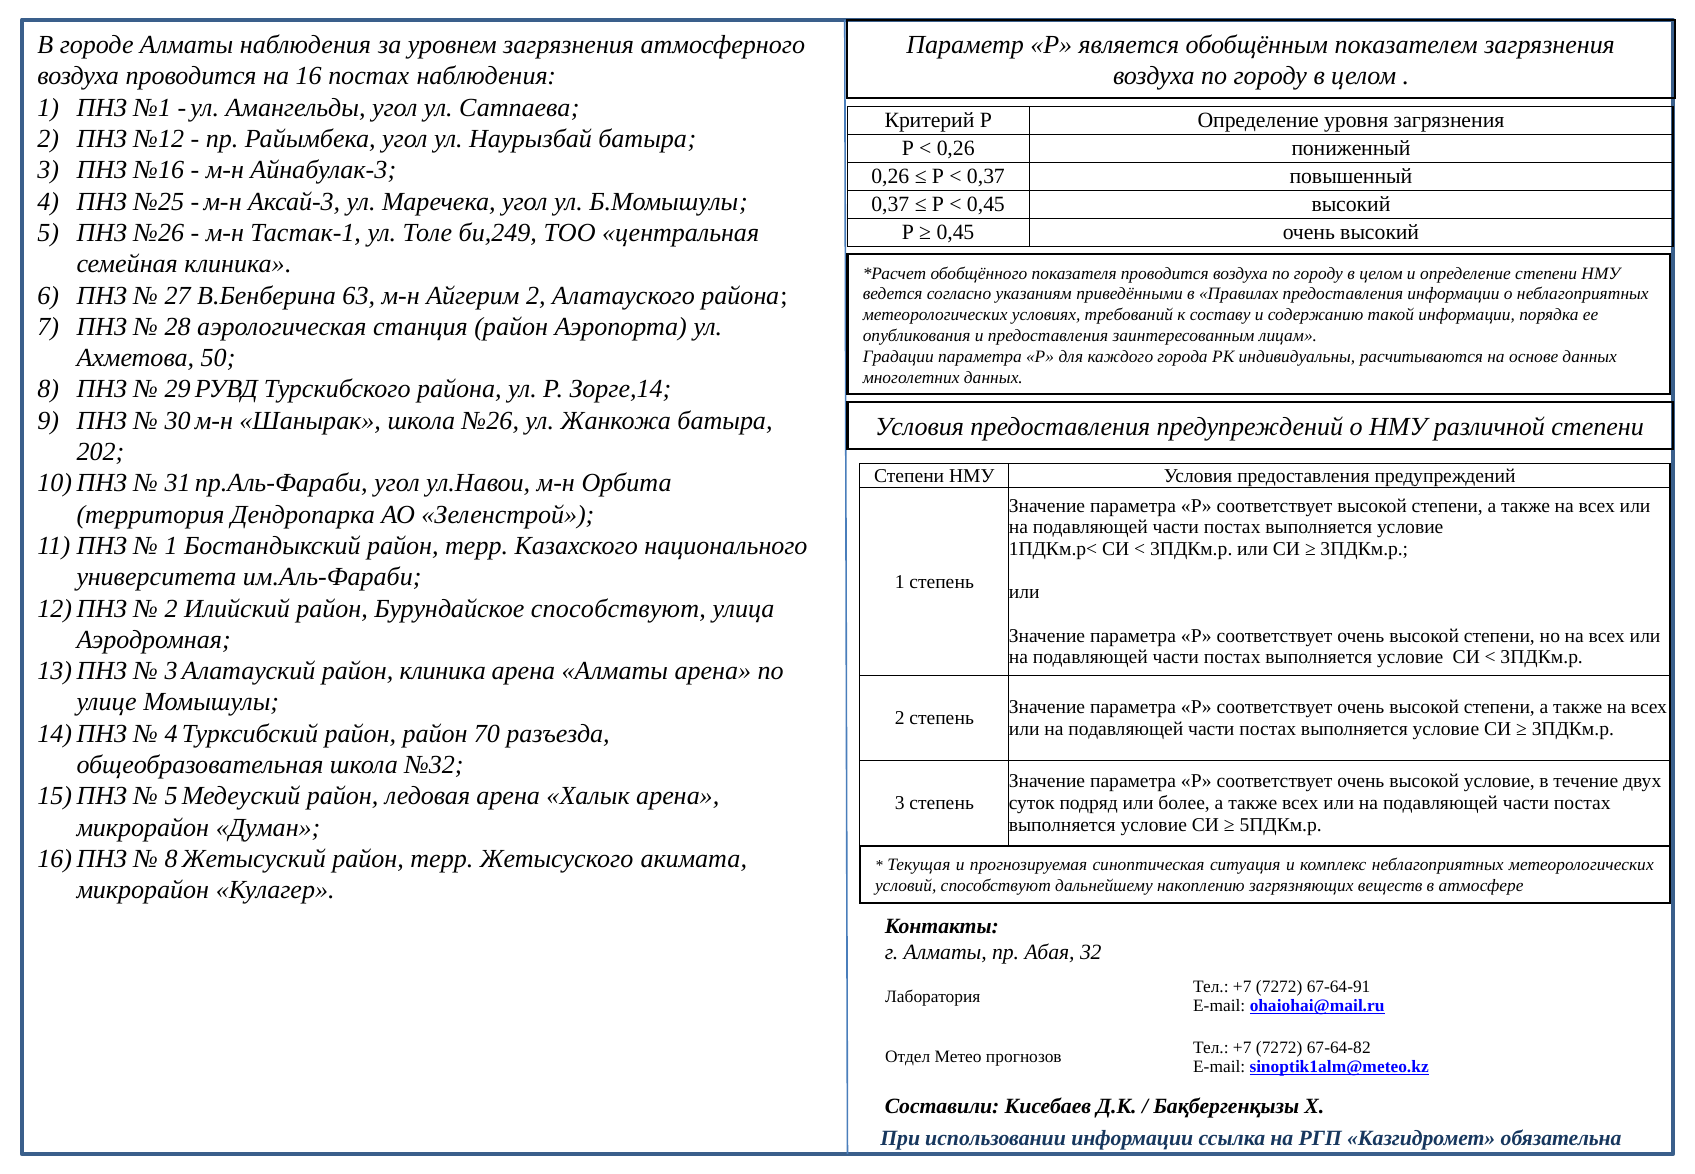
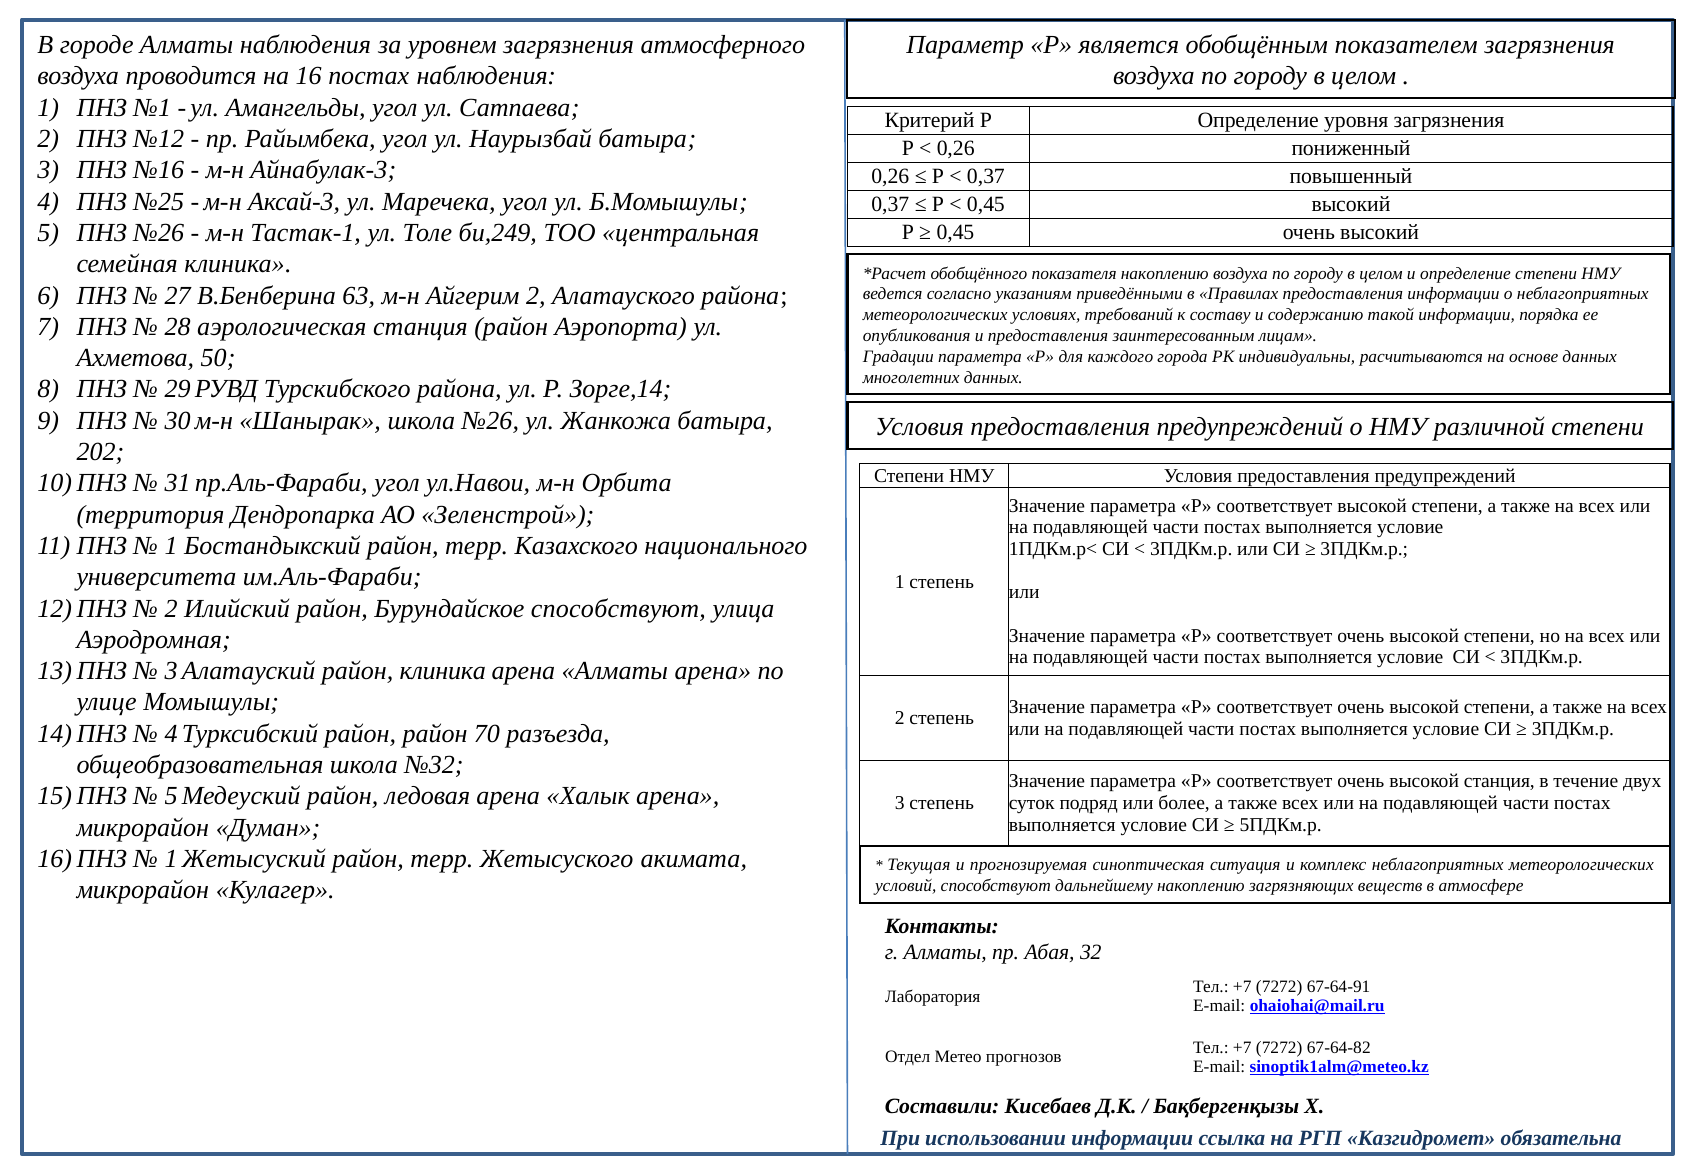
показателя проводится: проводится -> накоплению
высокой условие: условие -> станция
8 at (171, 859): 8 -> 1
